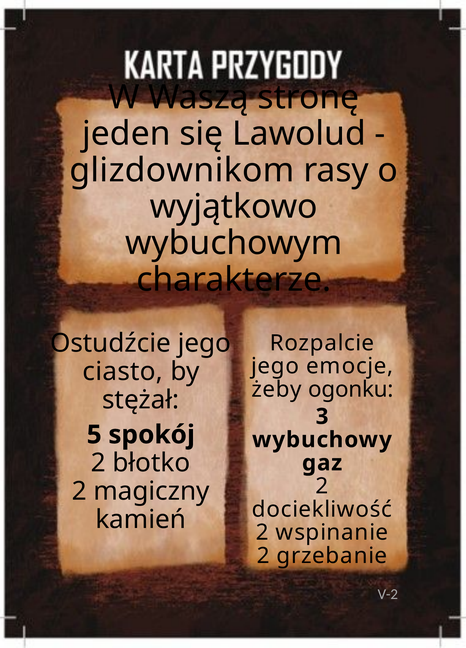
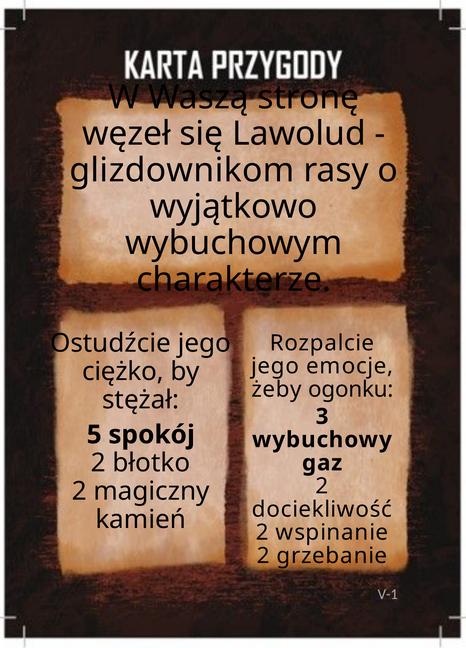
jeden: jeden -> węzeł
ciasto: ciasto -> ciężko
V-2: V-2 -> V-1
